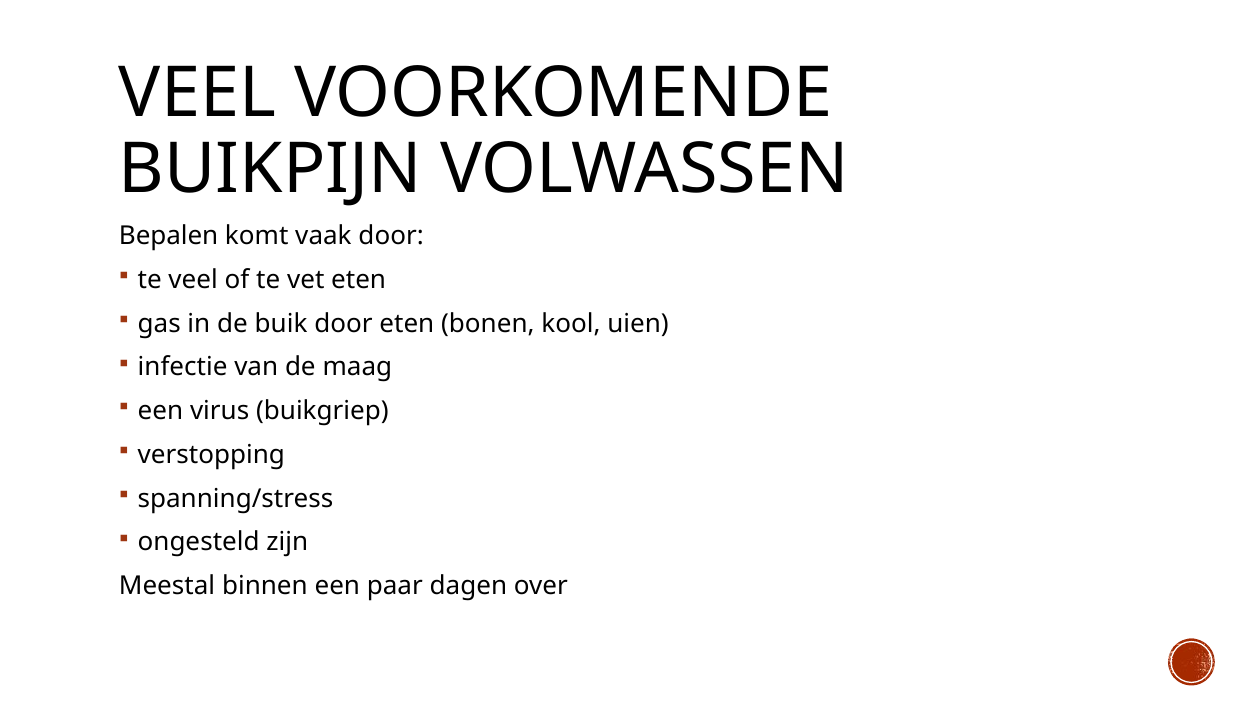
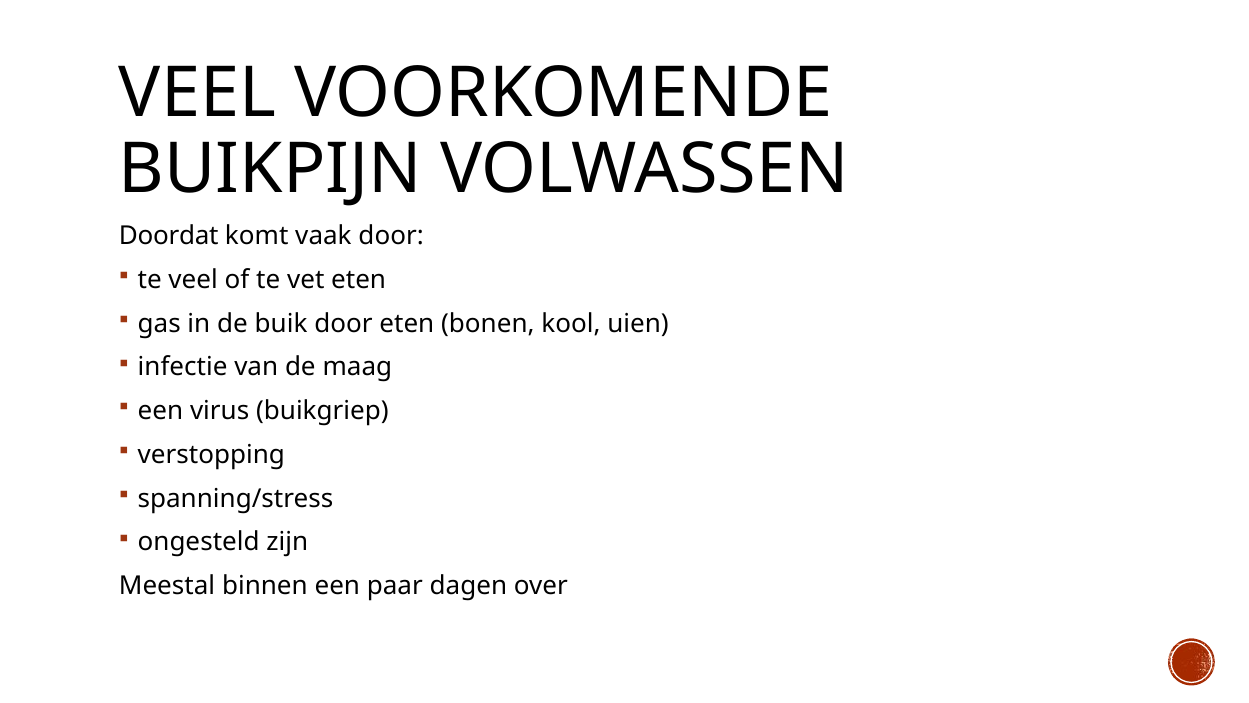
Bepalen: Bepalen -> Doordat
